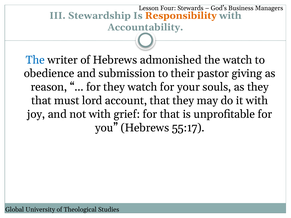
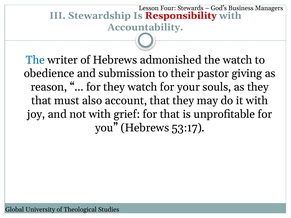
Responsibility colour: orange -> red
lord: lord -> also
55:17: 55:17 -> 53:17
